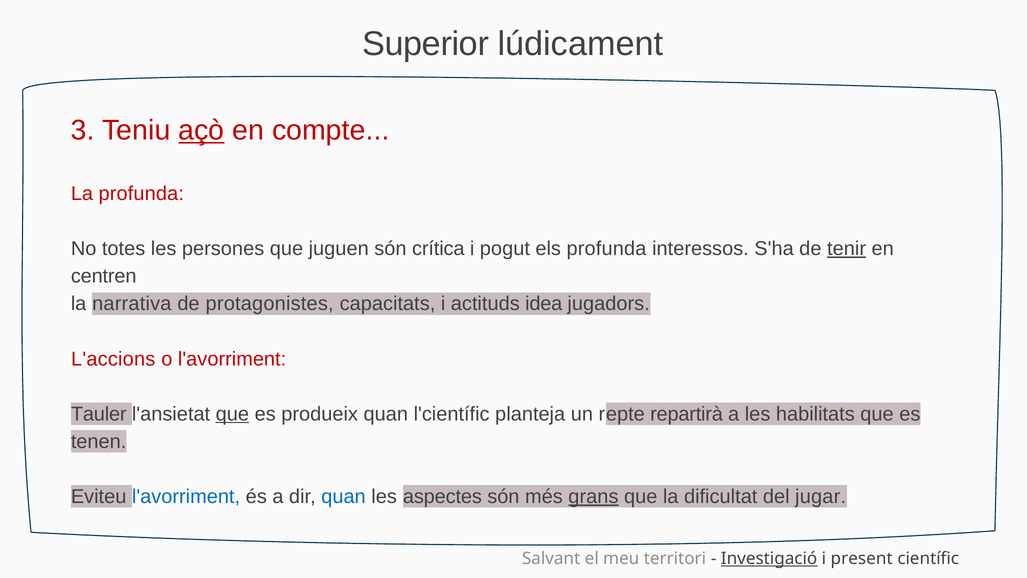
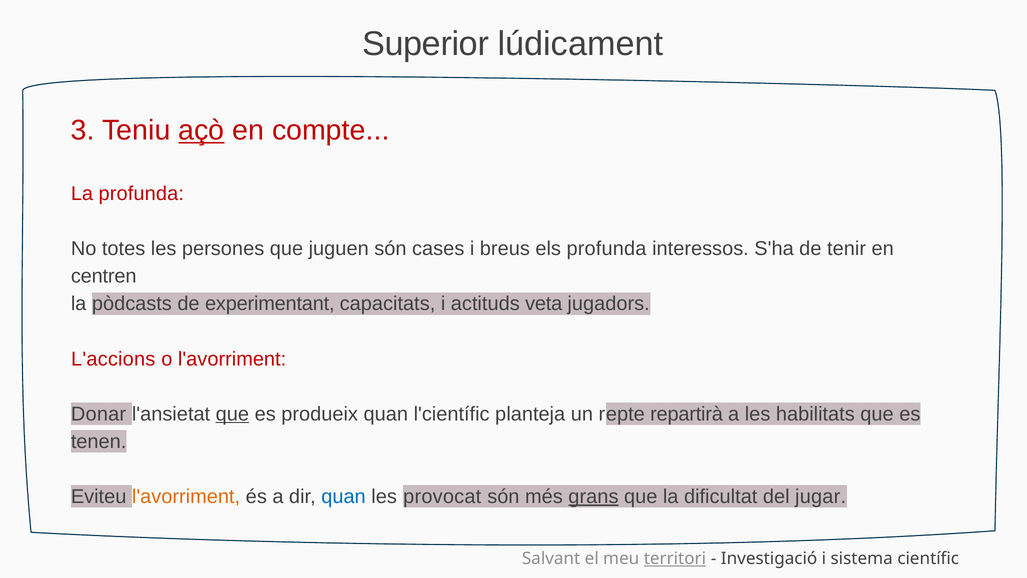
crítica: crítica -> cases
pogut: pogut -> breus
tenir underline: present -> none
narrativa: narrativa -> pòdcasts
protagonistes: protagonistes -> experimentant
idea: idea -> veta
Tauler: Tauler -> Donar
l'avorriment at (186, 496) colour: blue -> orange
aspectes: aspectes -> provocat
territori underline: none -> present
Investigació underline: present -> none
present: present -> sistema
